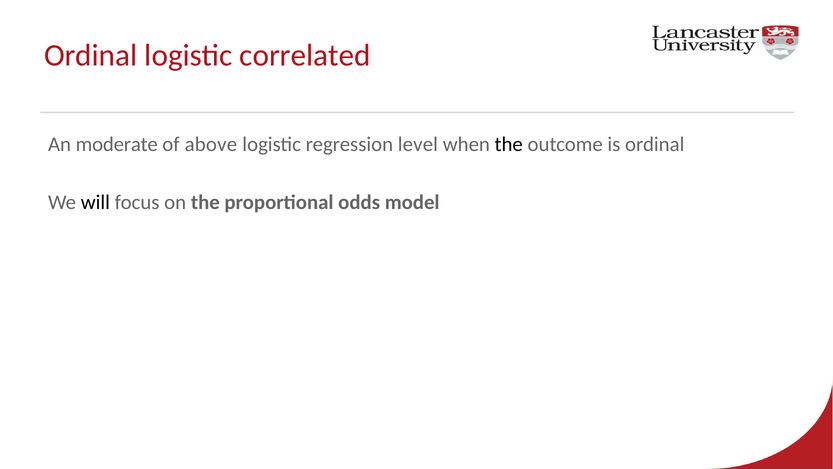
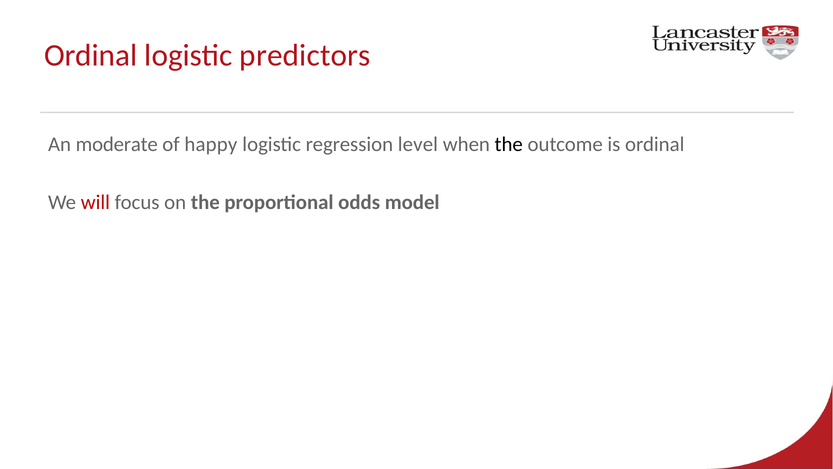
correlated: correlated -> predictors
above: above -> happy
will colour: black -> red
